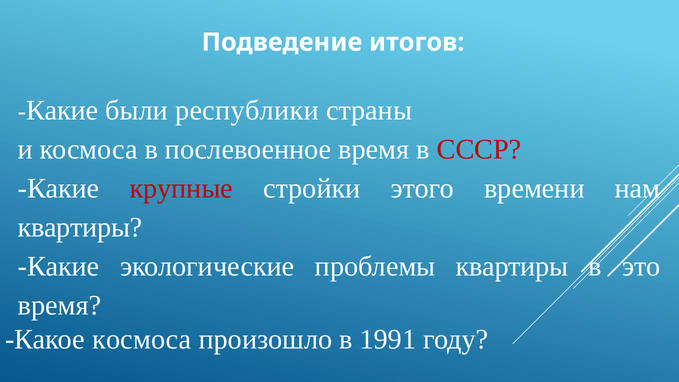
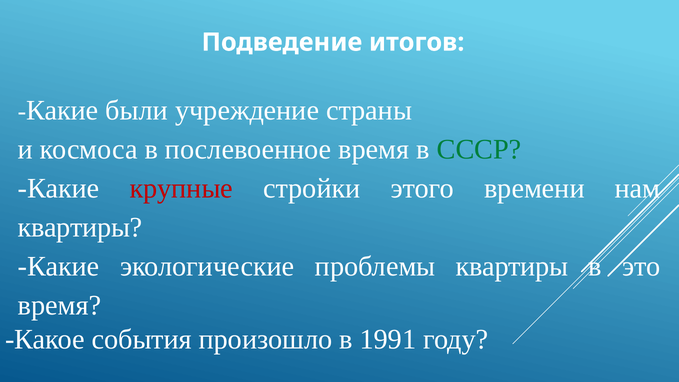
республики: республики -> учреждение
СССР colour: red -> green
Какое космоса: космоса -> события
